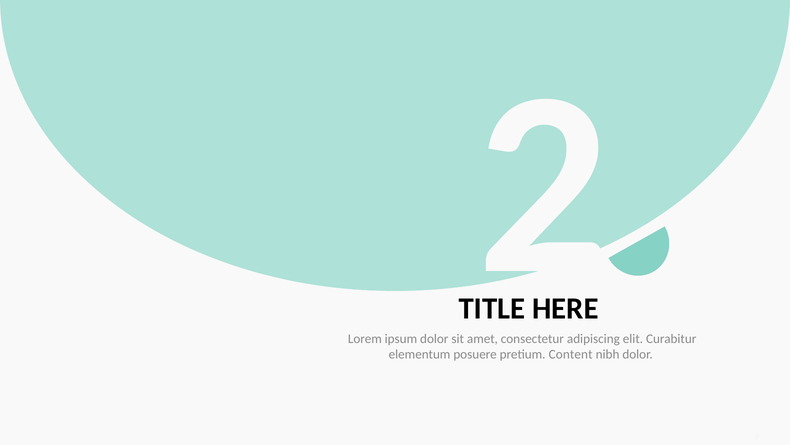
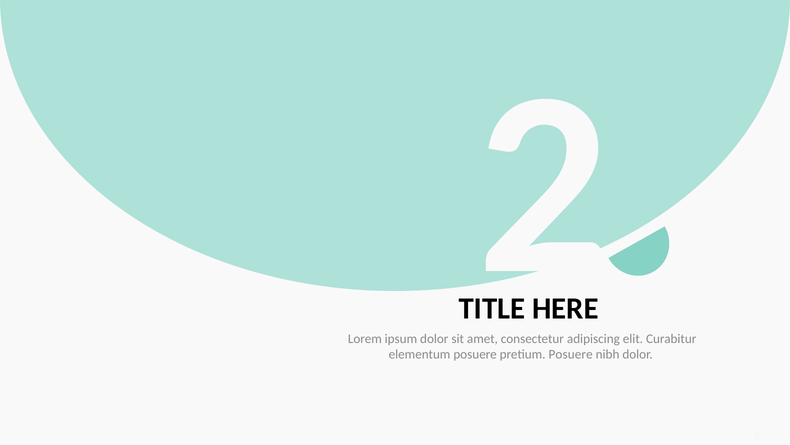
pretium Content: Content -> Posuere
